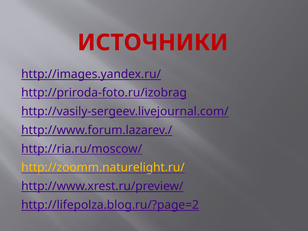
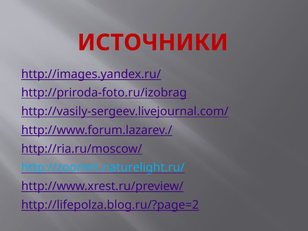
http://zoomm.naturelight.ru/ colour: yellow -> light blue
